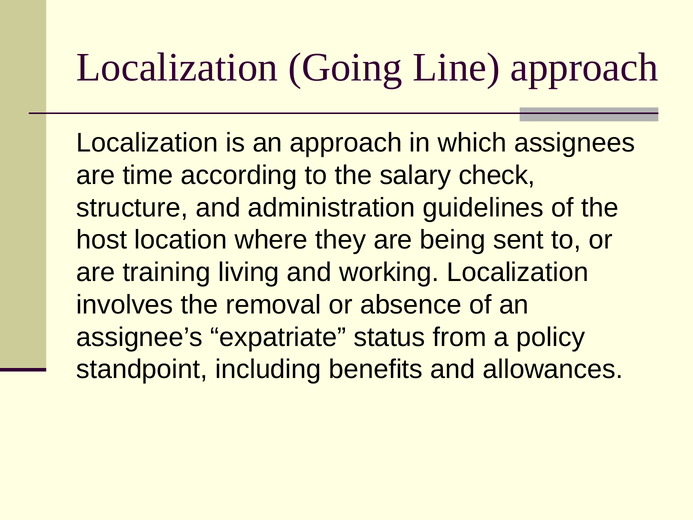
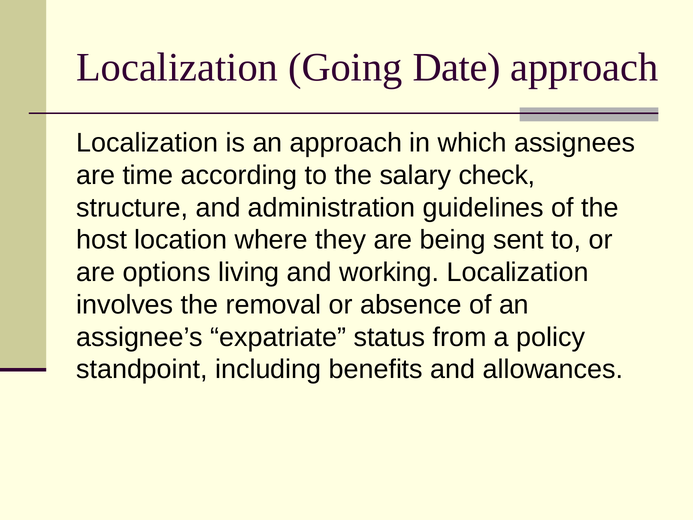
Line: Line -> Date
training: training -> options
